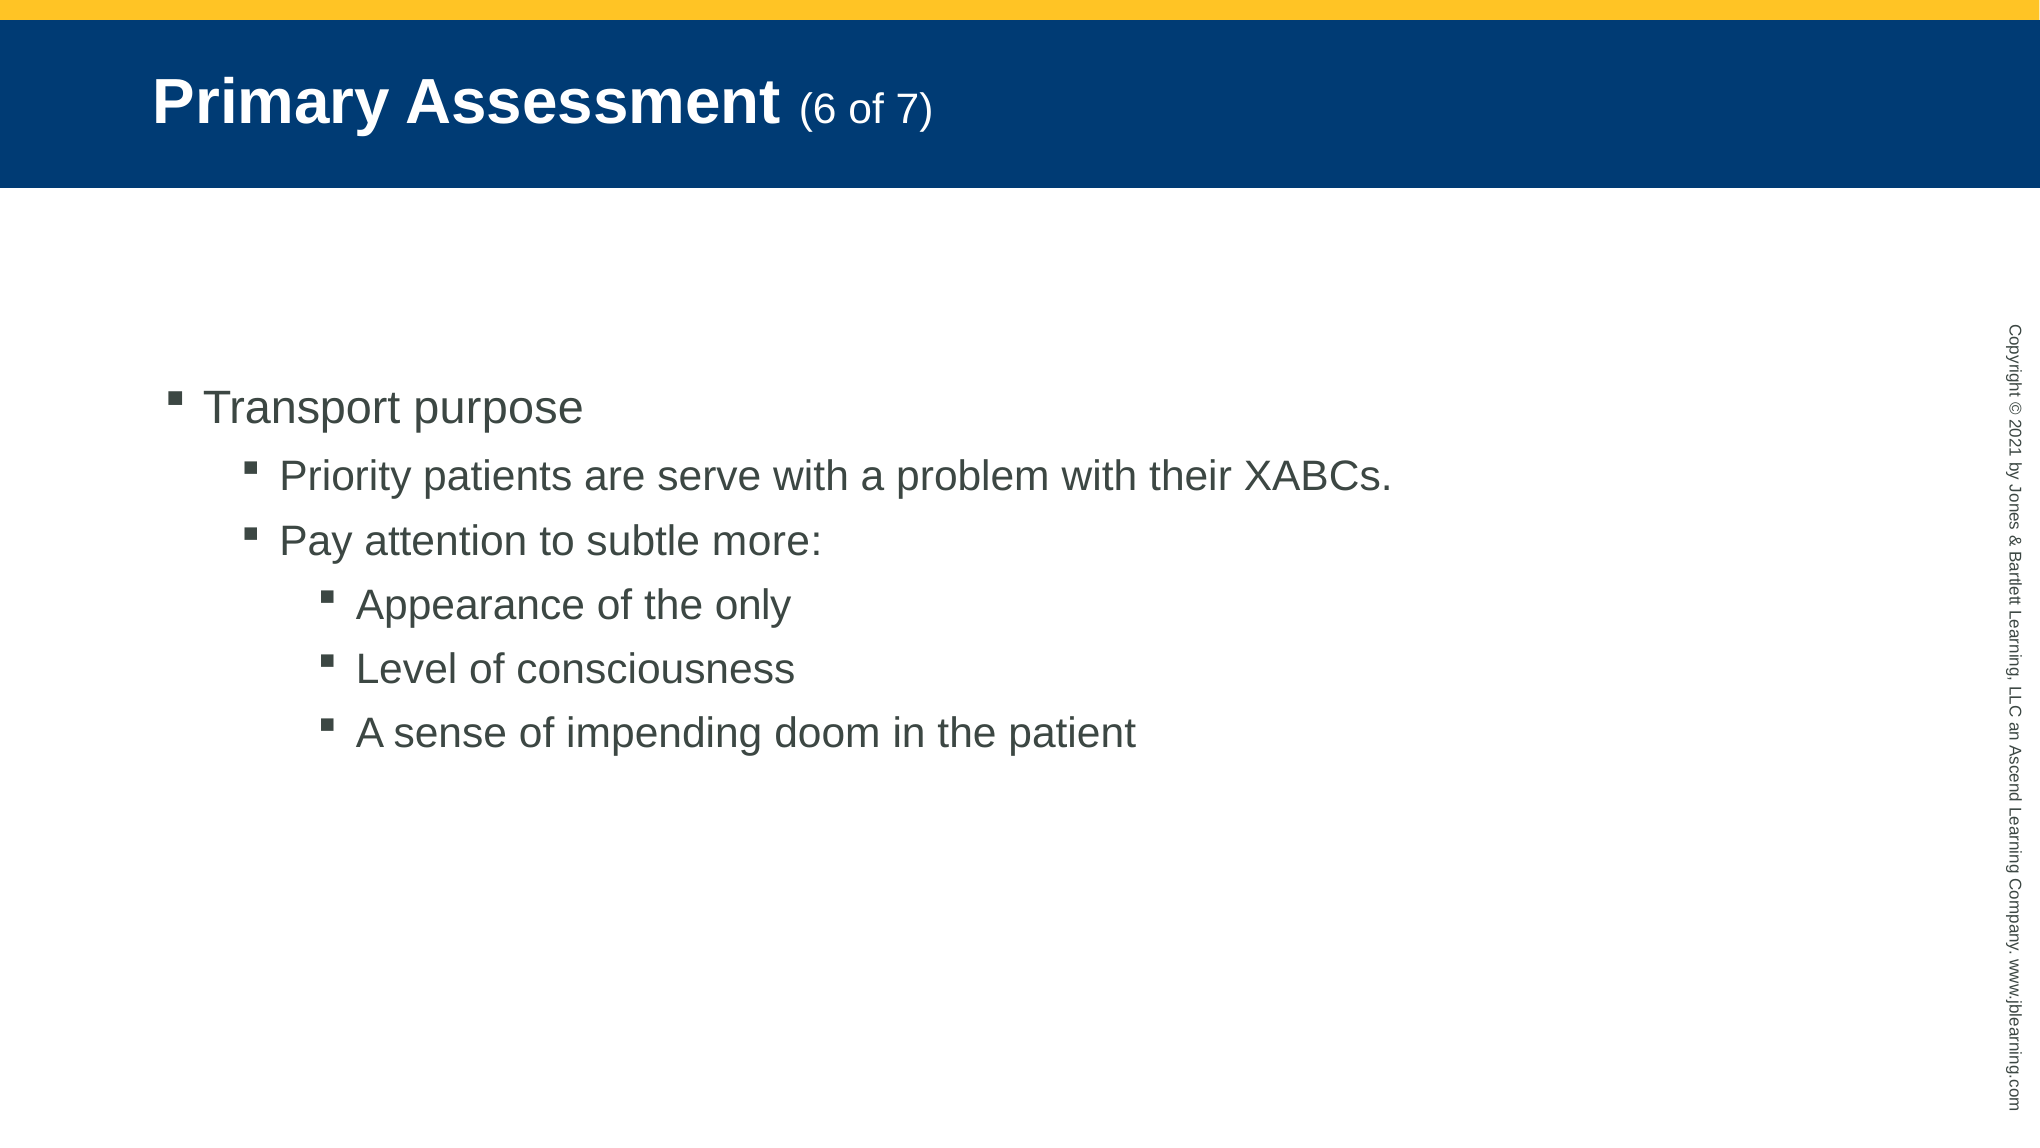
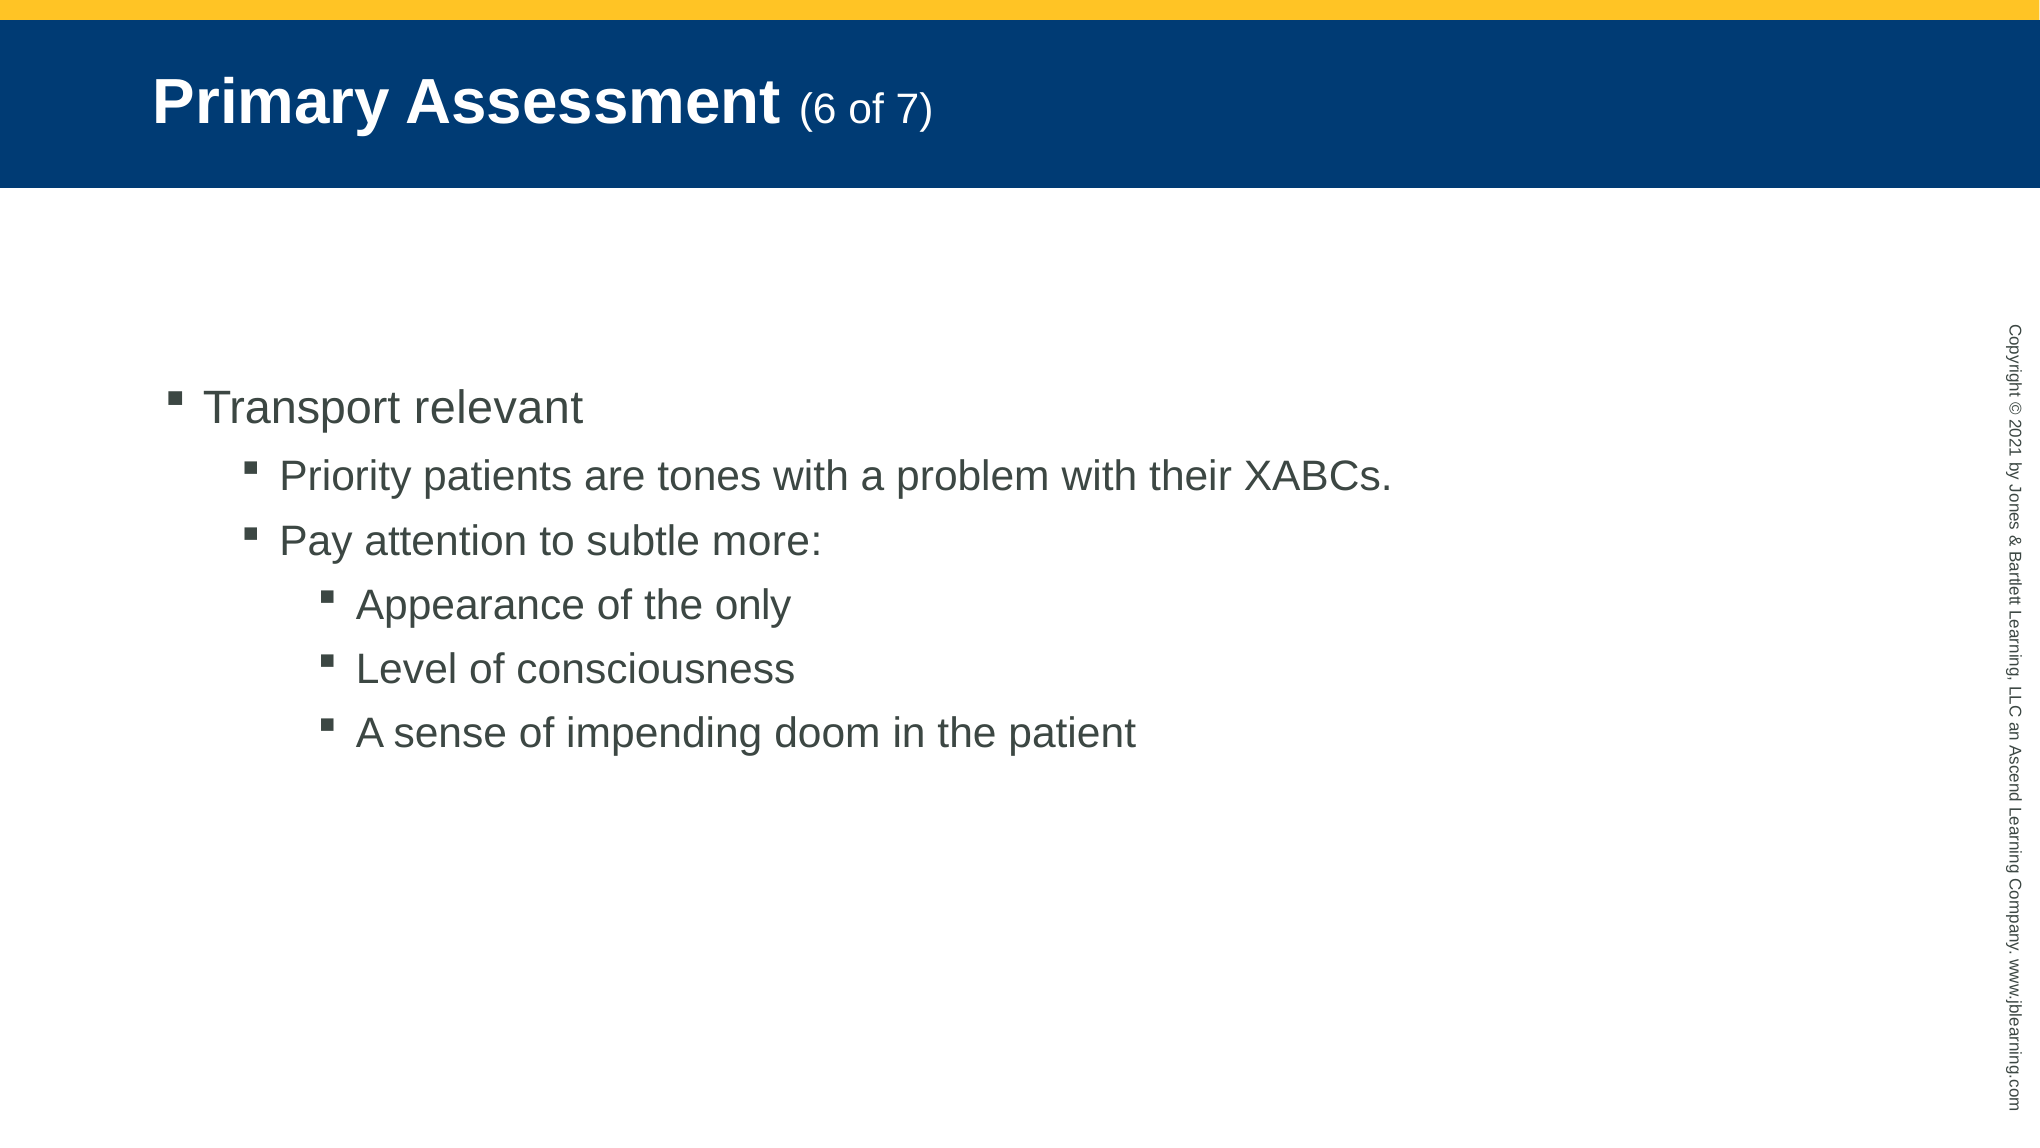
purpose: purpose -> relevant
serve: serve -> tones
